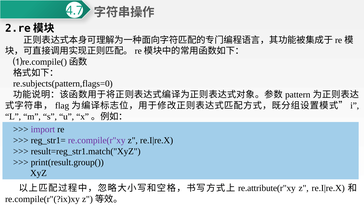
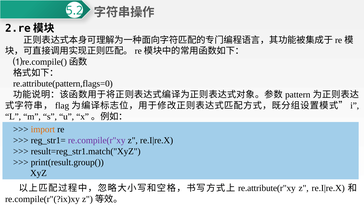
4.7: 4.7 -> 5.2
re.subjects(pattern,flags=0: re.subjects(pattern,flags=0 -> re.attribute(pattern,flags=0
import colour: purple -> orange
